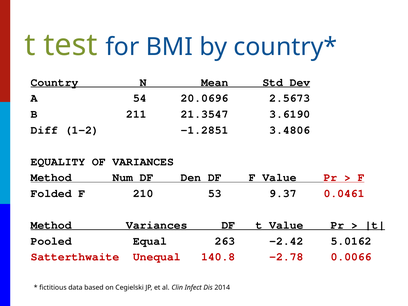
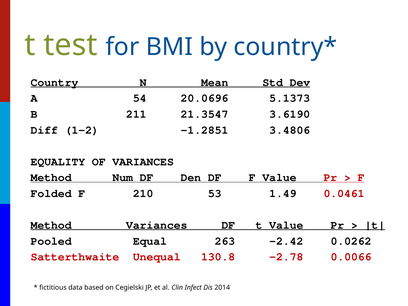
2.5673: 2.5673 -> 5.1373
9.37: 9.37 -> 1.49
5.0162: 5.0162 -> 0.0262
140.8: 140.8 -> 130.8
